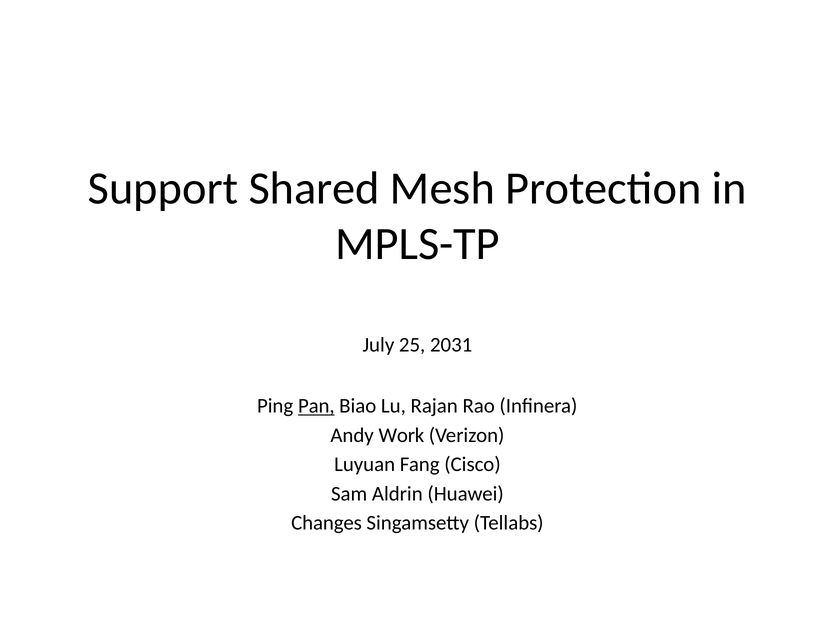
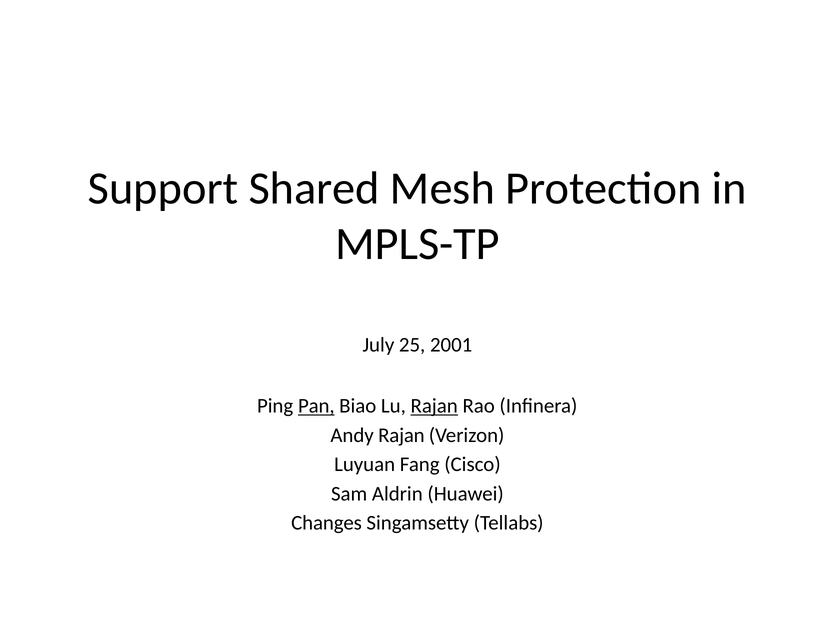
2031: 2031 -> 2001
Rajan at (434, 406) underline: none -> present
Andy Work: Work -> Rajan
